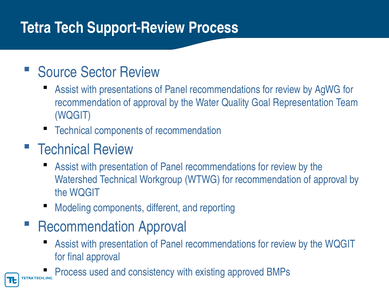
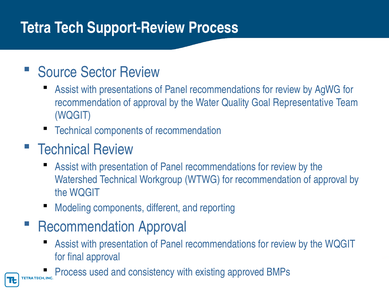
Representation: Representation -> Representative
